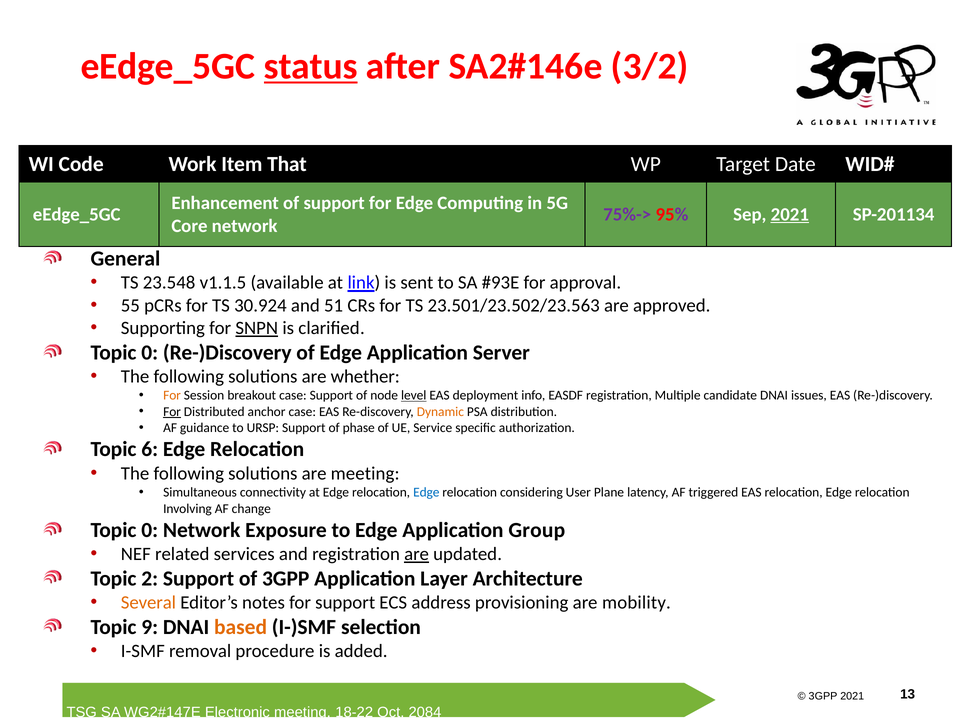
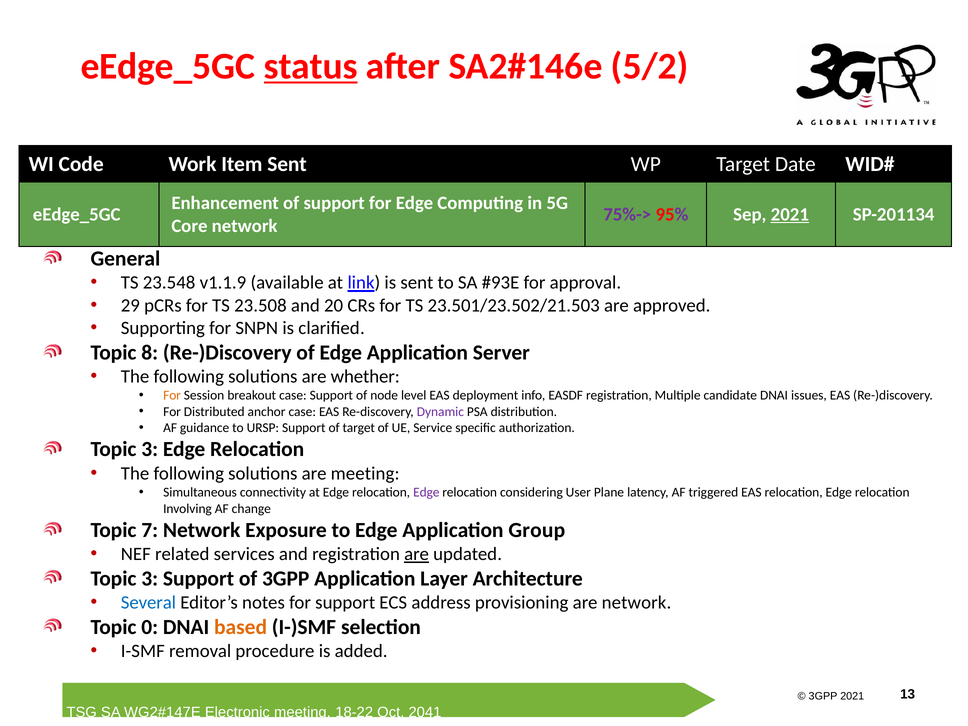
3/2: 3/2 -> 5/2
Item That: That -> Sent
v1.1.5: v1.1.5 -> v1.1.9
55: 55 -> 29
30.924: 30.924 -> 23.508
51: 51 -> 20
23.501/23.502/23.563: 23.501/23.502/23.563 -> 23.501/23.502/21.503
SNPN underline: present -> none
0 at (150, 353): 0 -> 8
level underline: present -> none
For at (172, 412) underline: present -> none
Dynamic colour: orange -> purple
of phase: phase -> target
6 at (150, 449): 6 -> 3
Edge at (426, 492) colour: blue -> purple
0 at (150, 530): 0 -> 7
2 at (150, 579): 2 -> 3
Several colour: orange -> blue
are mobility: mobility -> network
9: 9 -> 0
2084: 2084 -> 2041
